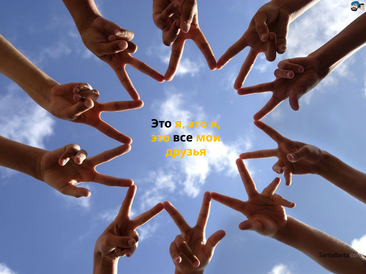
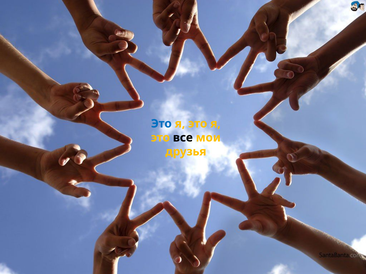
Это at (161, 124) colour: black -> blue
